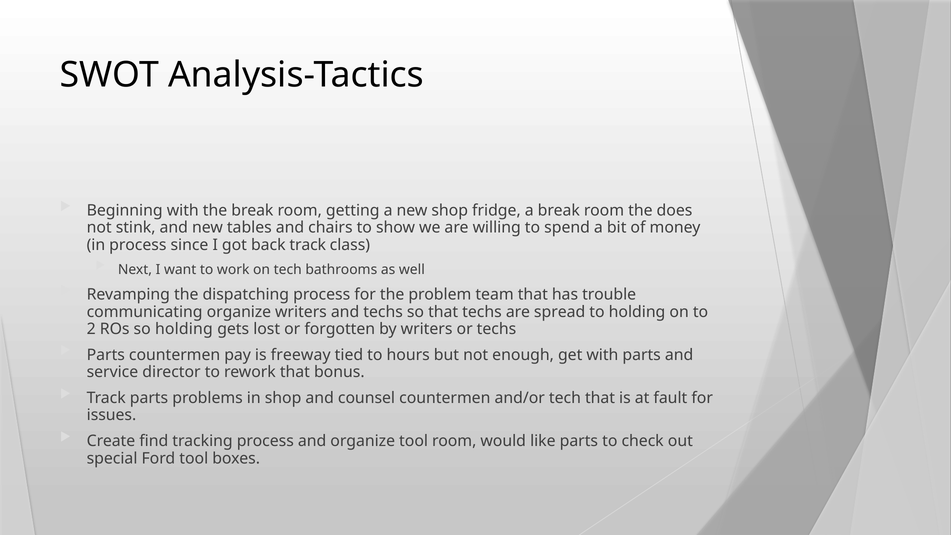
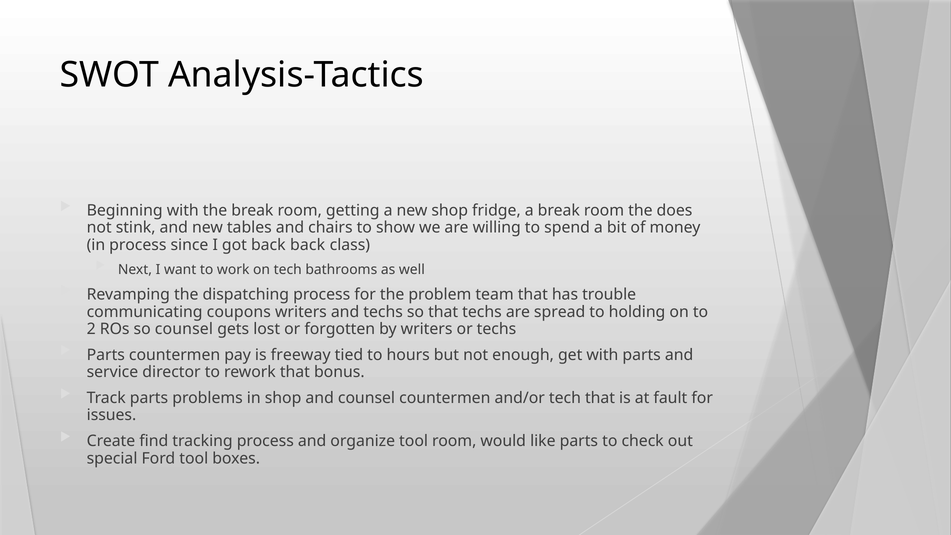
back track: track -> back
communicating organize: organize -> coupons
so holding: holding -> counsel
